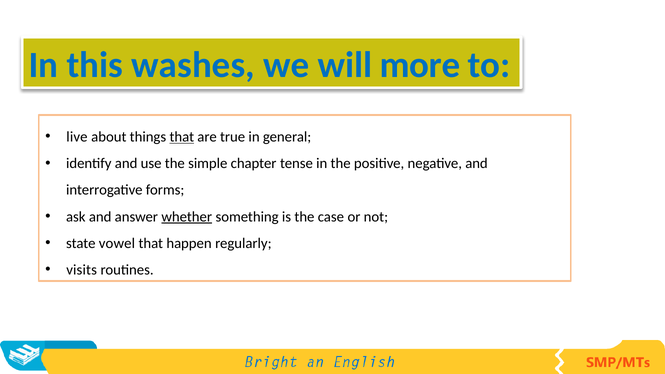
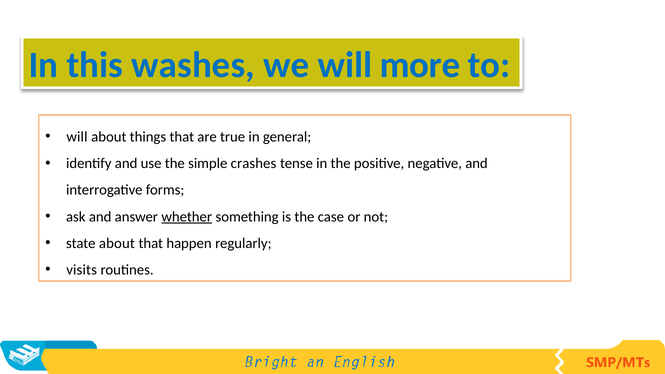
live at (77, 137): live -> will
that at (182, 137) underline: present -> none
chapter: chapter -> crashes
state vowel: vowel -> about
